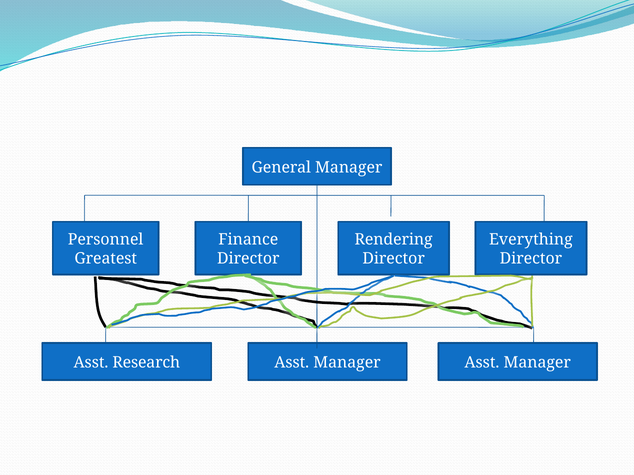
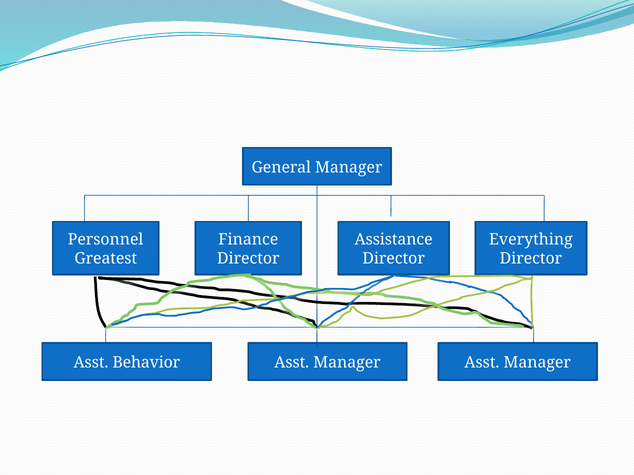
Rendering: Rendering -> Assistance
Research: Research -> Behavior
